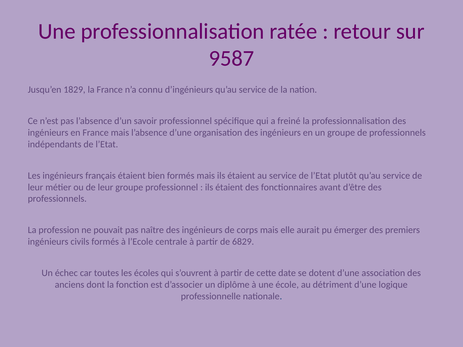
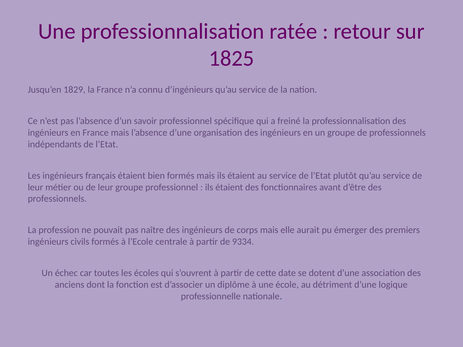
9587: 9587 -> 1825
6829: 6829 -> 9334
